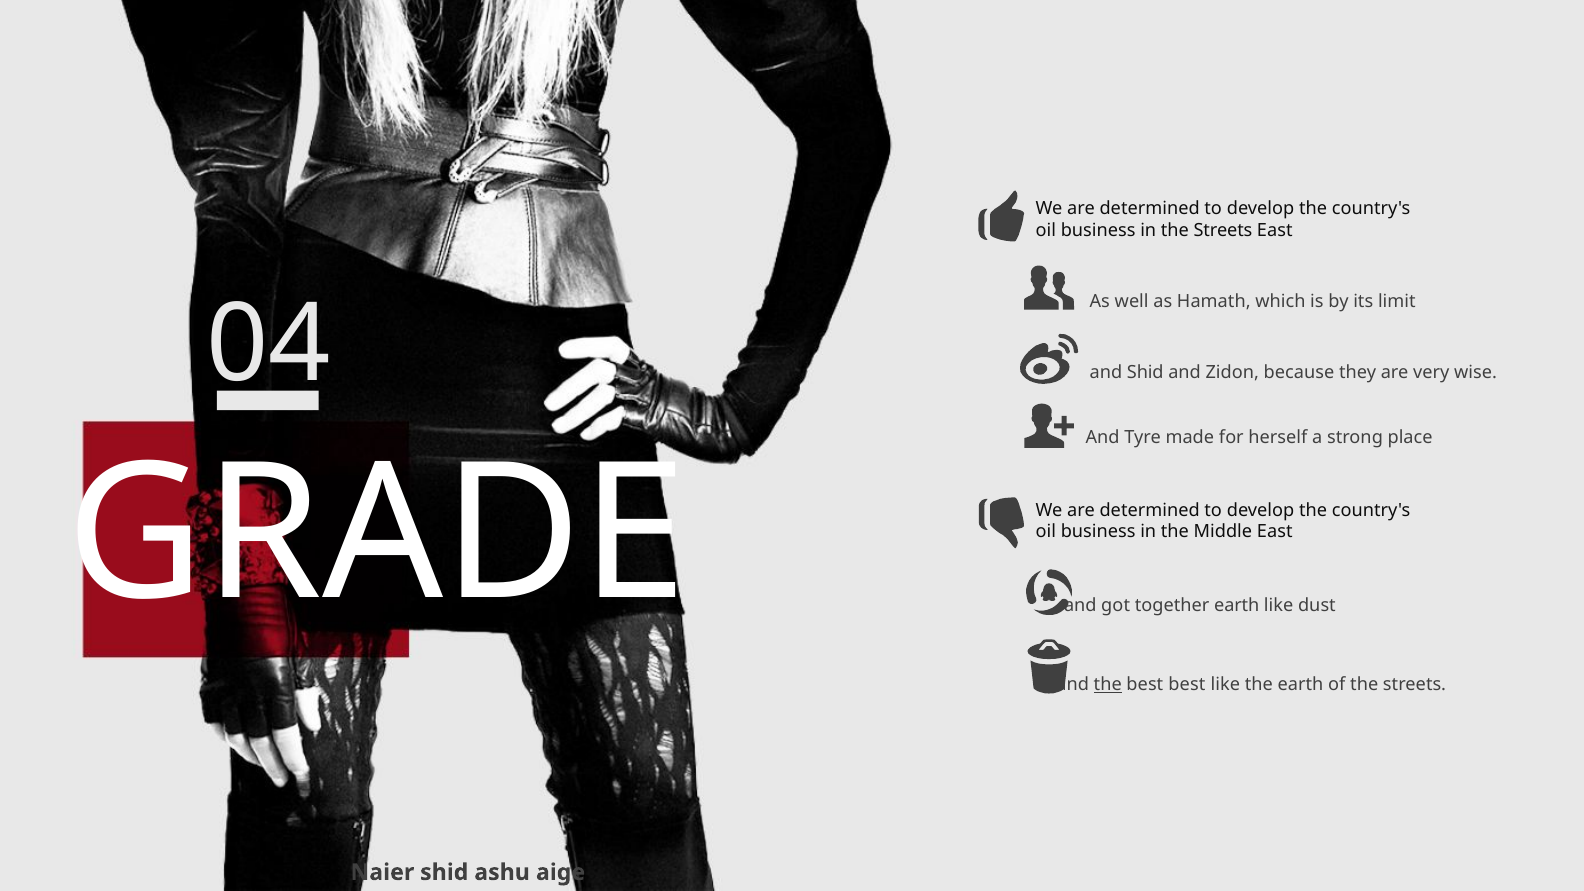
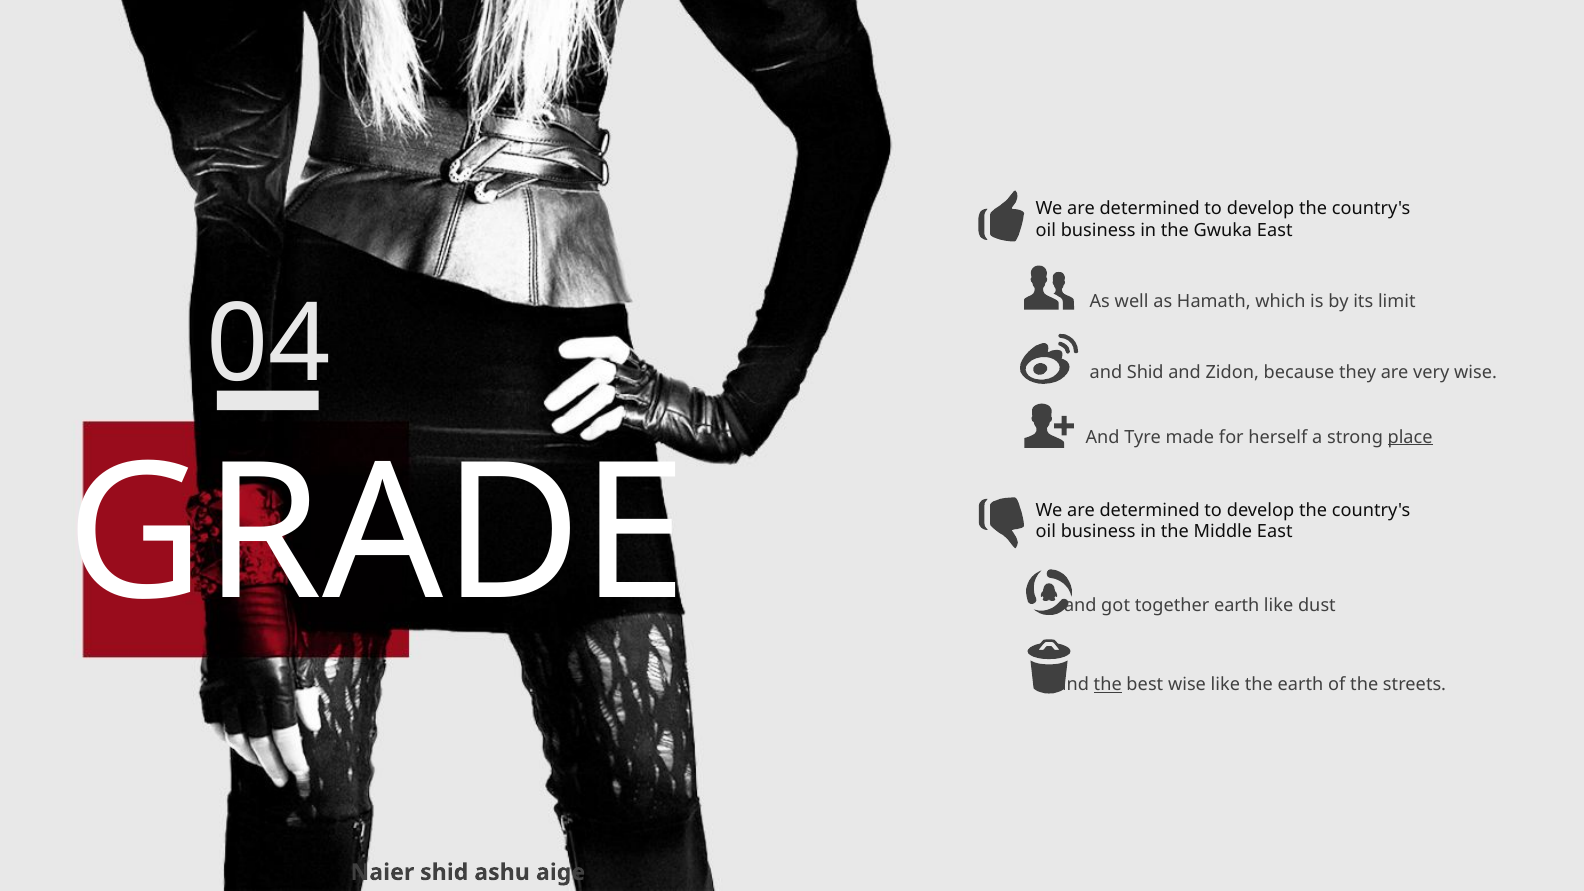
in the Streets: Streets -> Gwuka
place underline: none -> present
best best: best -> wise
